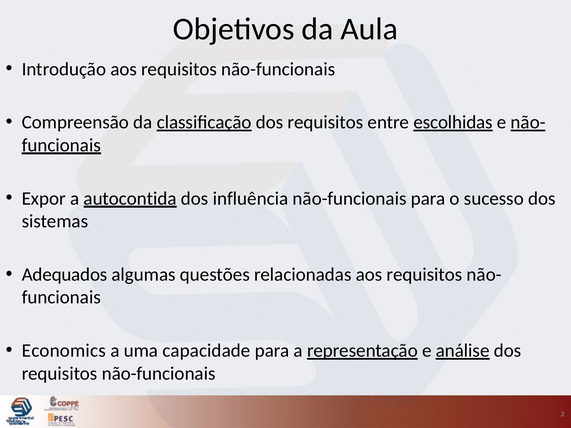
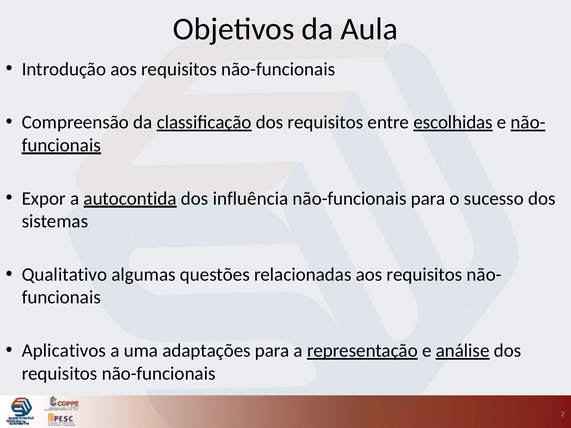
Adequados: Adequados -> Qualitativo
Economics: Economics -> Aplicativos
capacidade: capacidade -> adaptações
